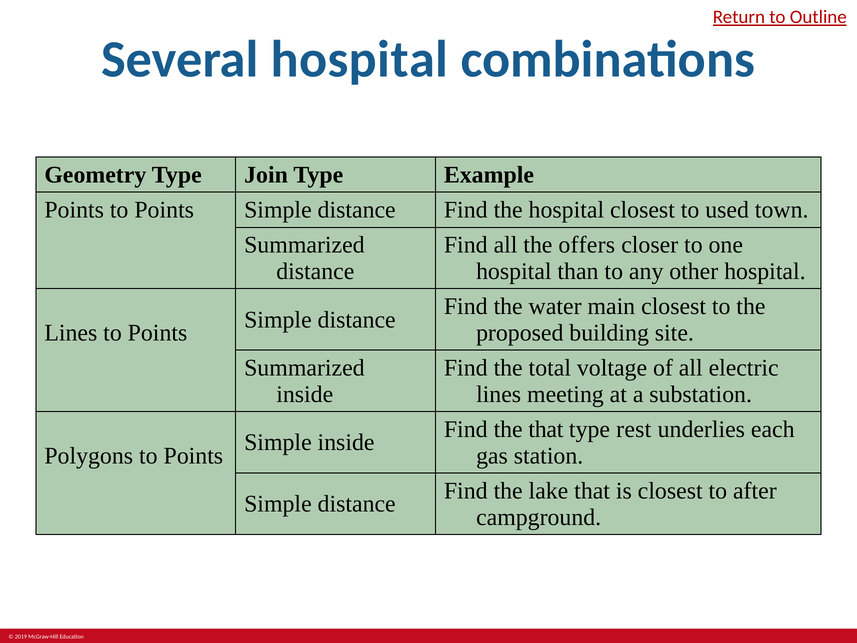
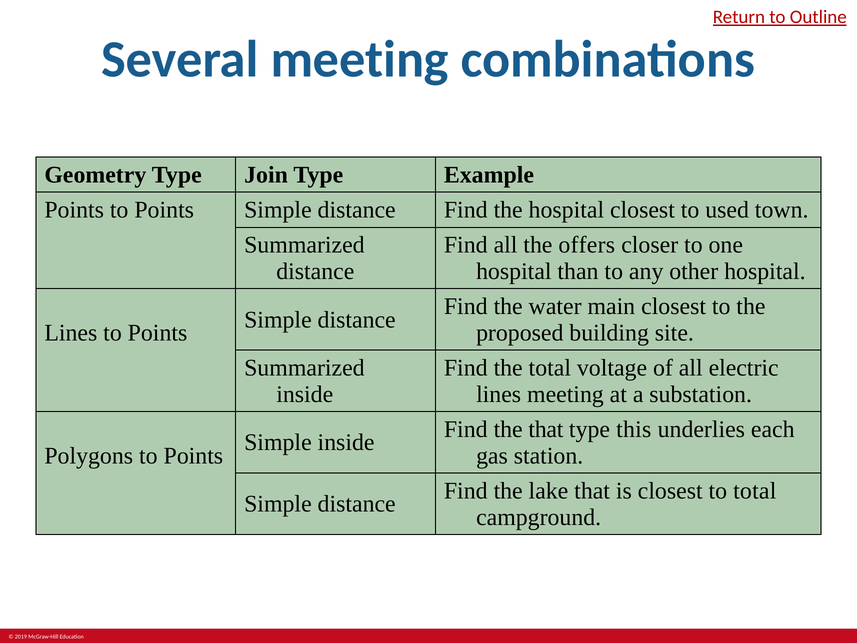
Several hospital: hospital -> meeting
rest: rest -> this
to after: after -> total
